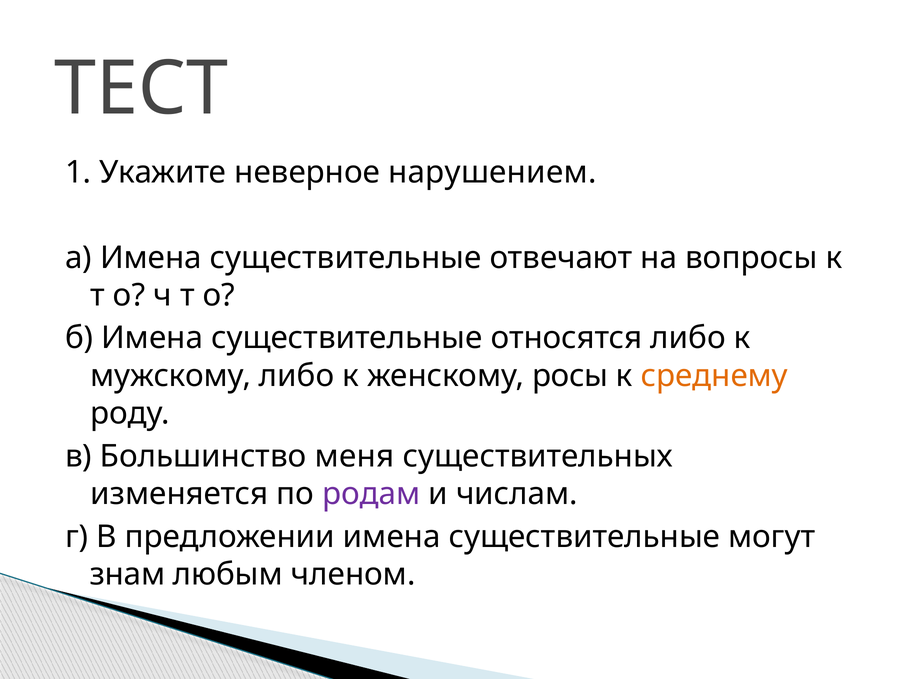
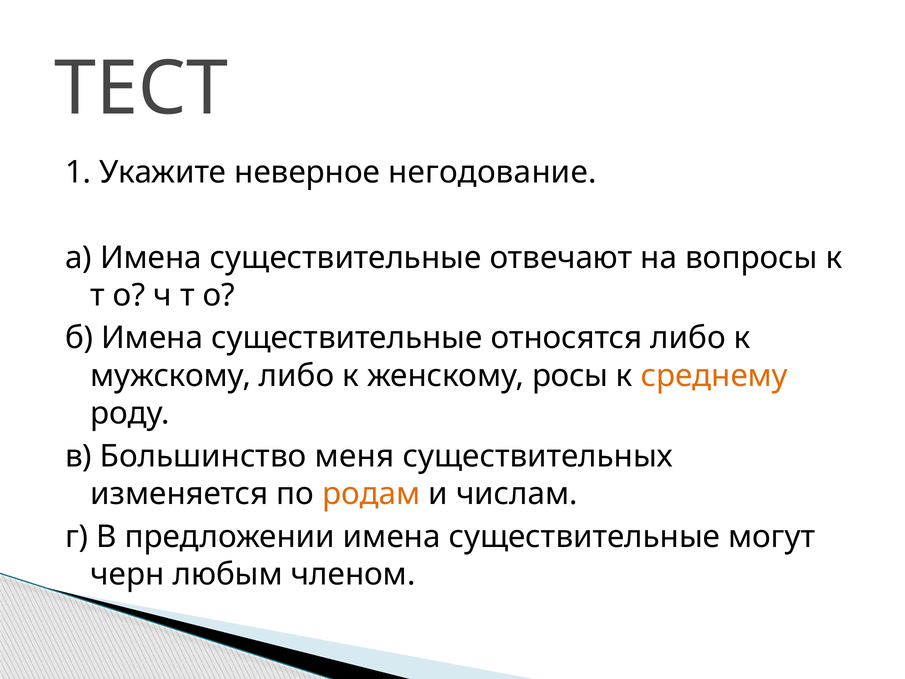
нарушением: нарушением -> негодование
родам colour: purple -> orange
знам: знам -> черн
